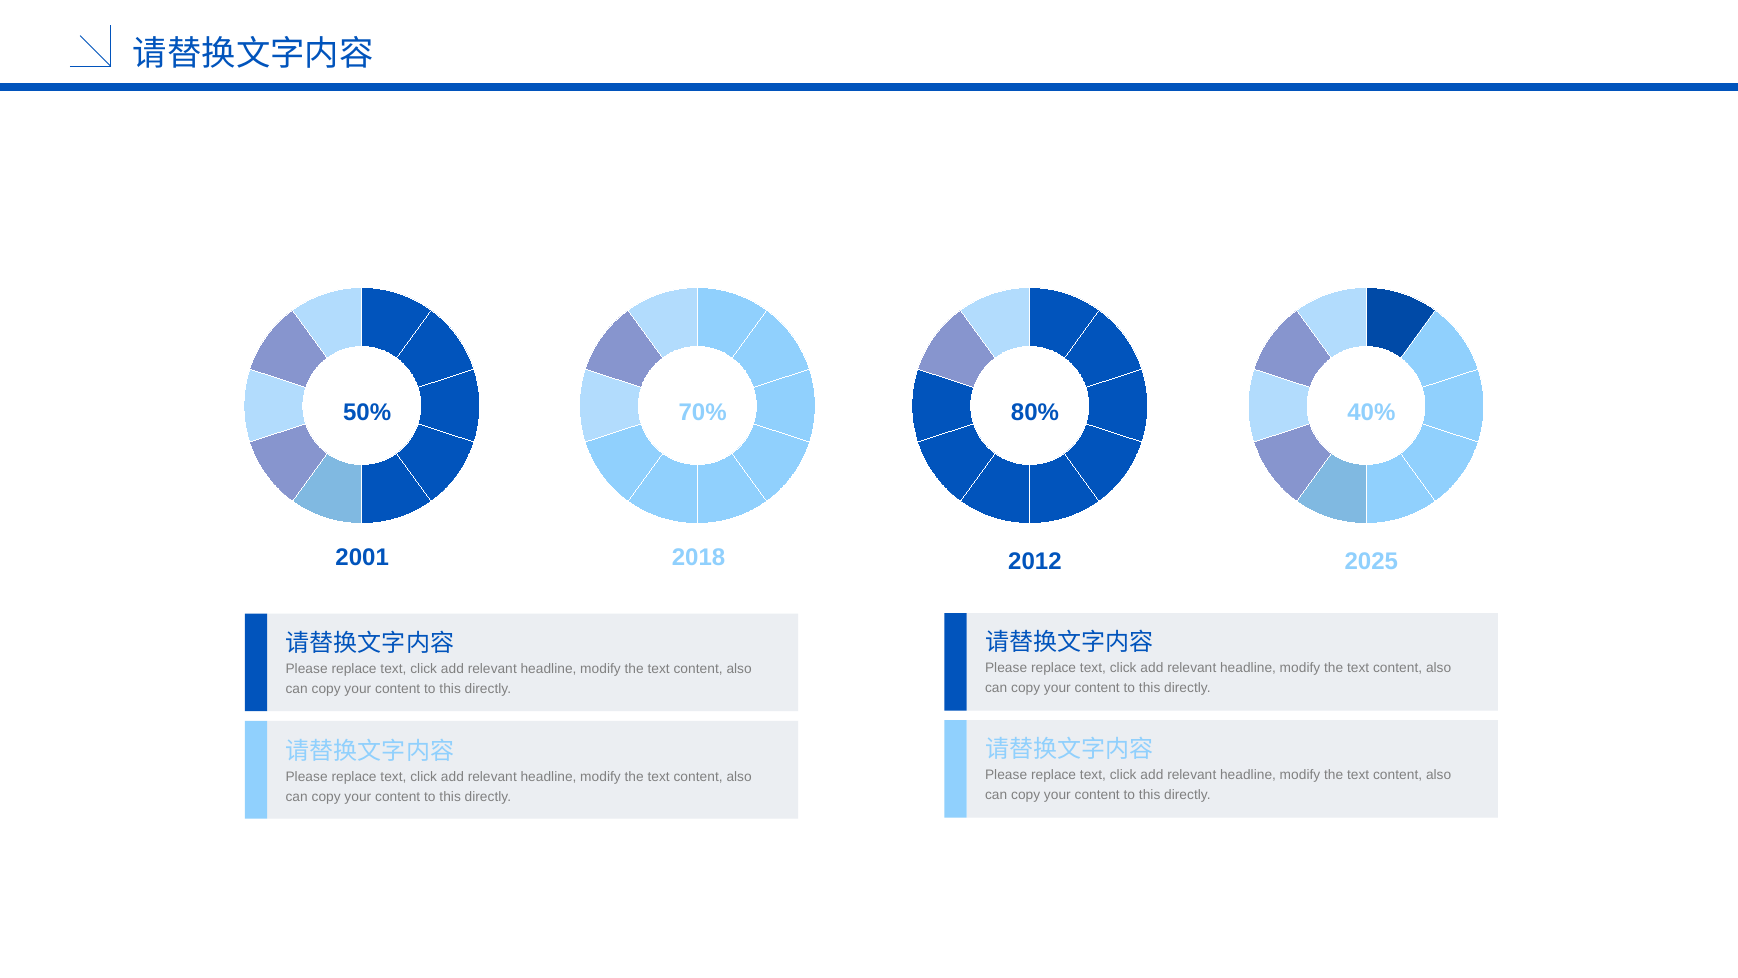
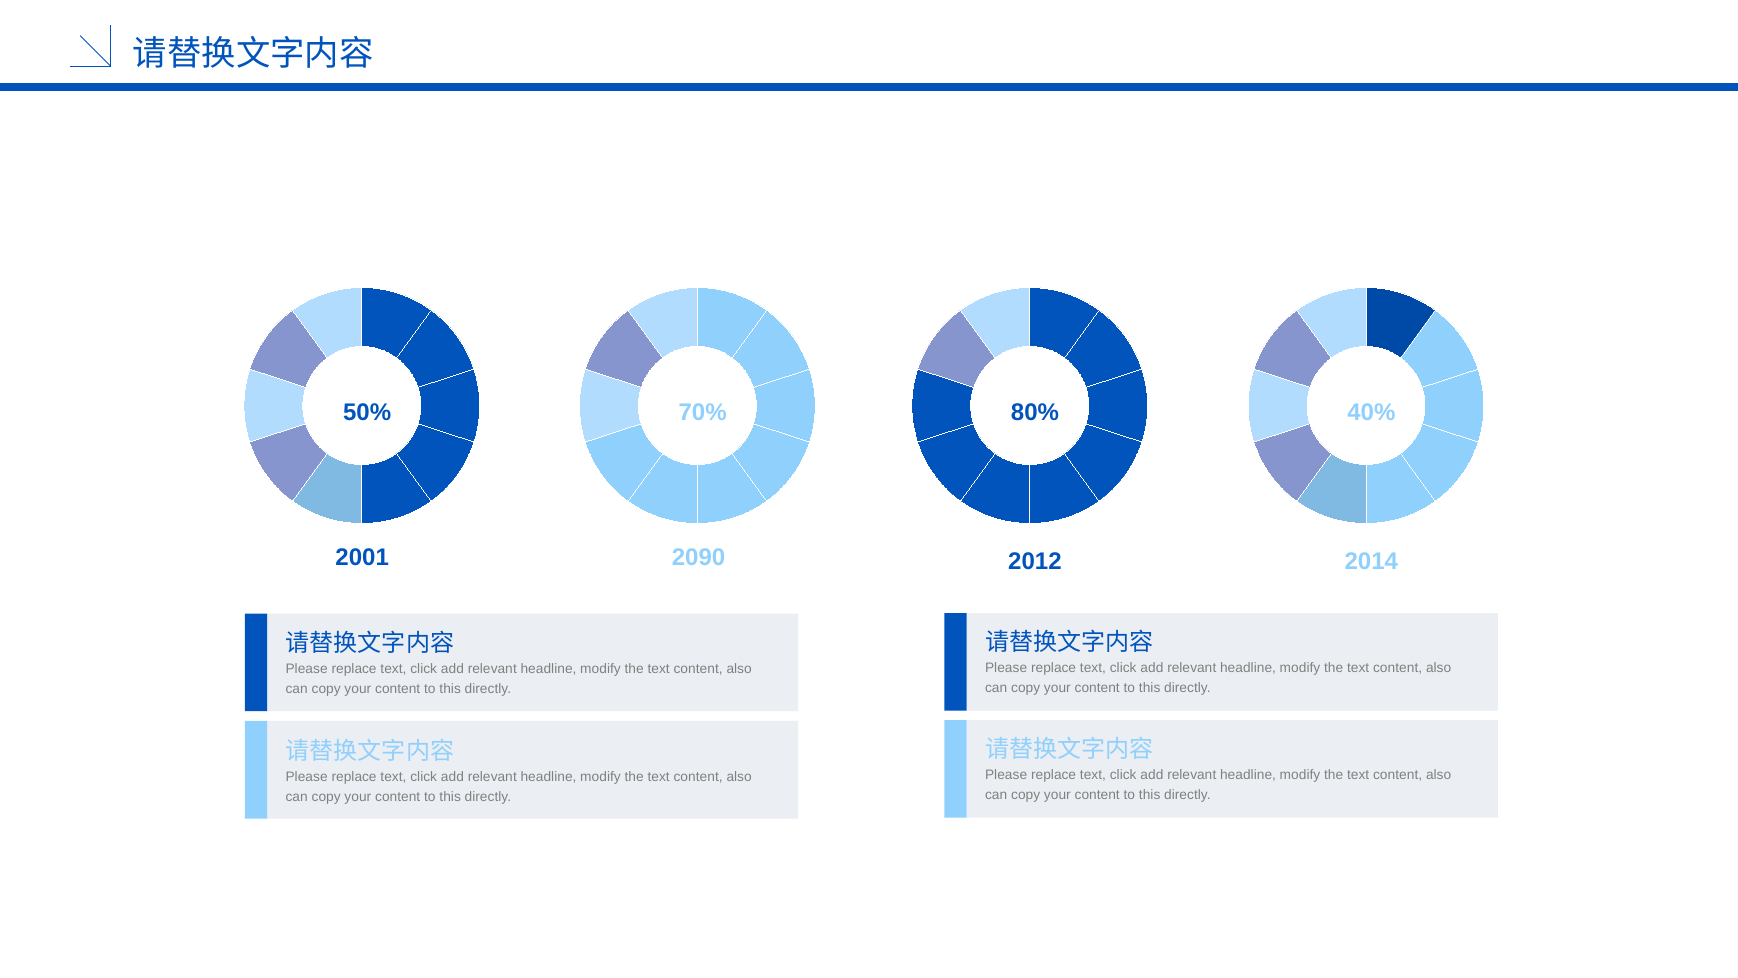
2018: 2018 -> 2090
2025: 2025 -> 2014
